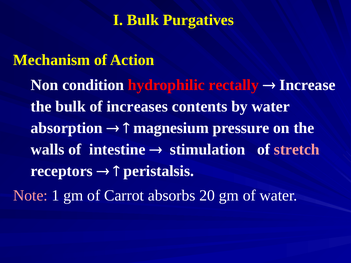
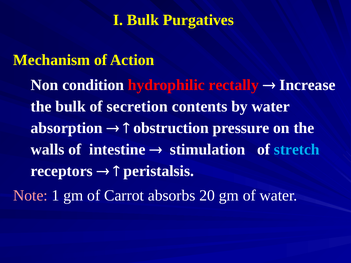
increases: increases -> secretion
magnesium: magnesium -> obstruction
stretch colour: pink -> light blue
